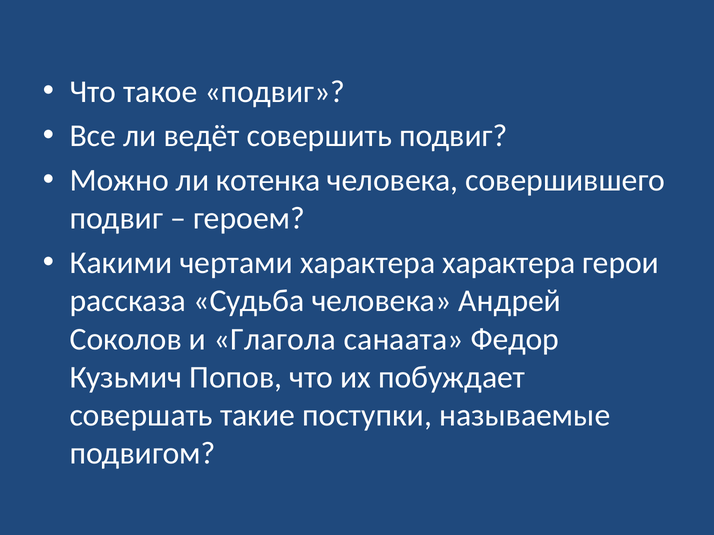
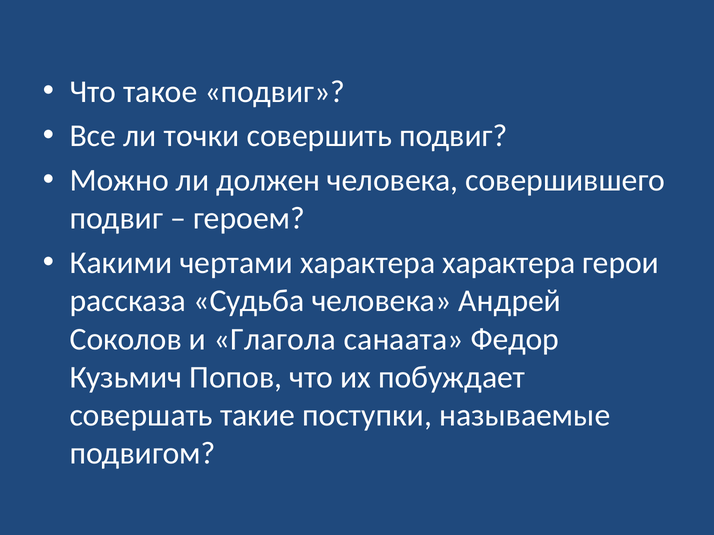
ведёт: ведёт -> точки
котенка: котенка -> должен
